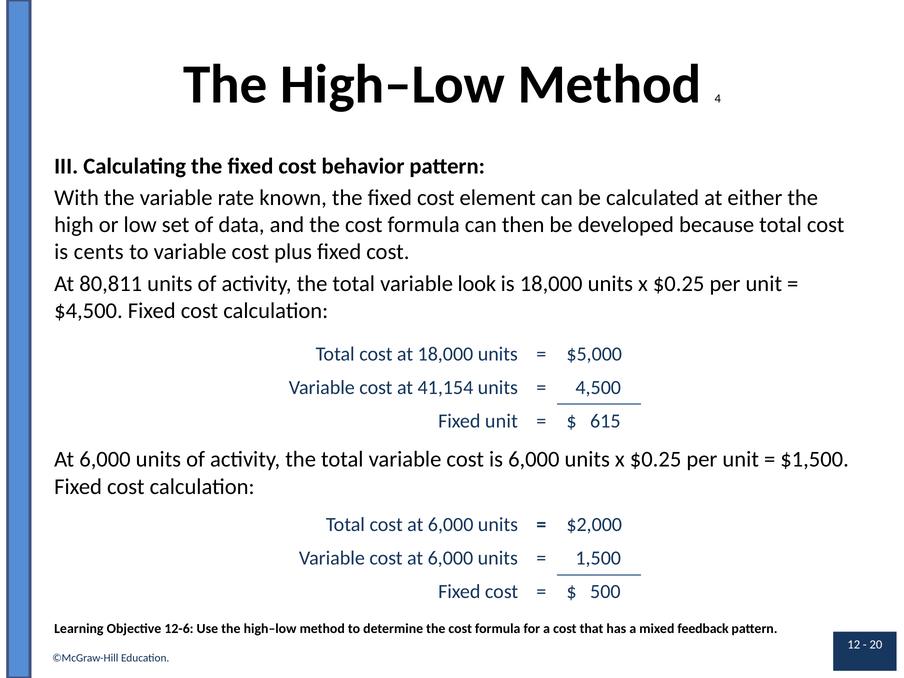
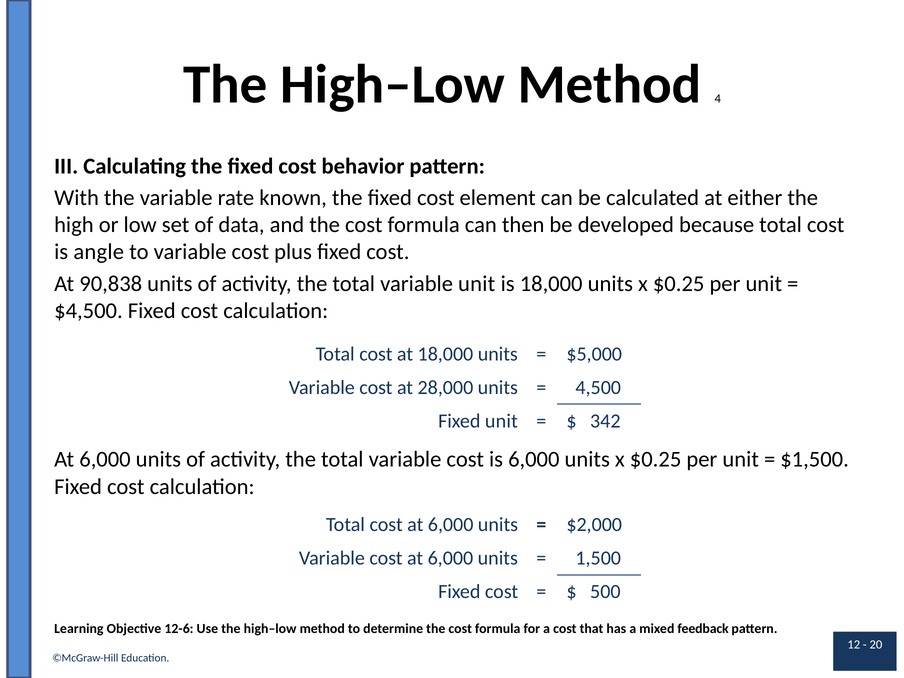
cents: cents -> angle
80,811: 80,811 -> 90,838
variable look: look -> unit
41,154: 41,154 -> 28,000
615: 615 -> 342
